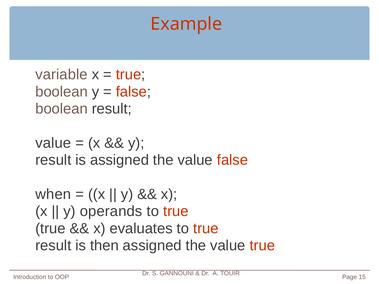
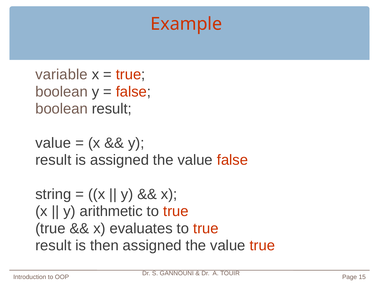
when: when -> string
operands: operands -> arithmetic
